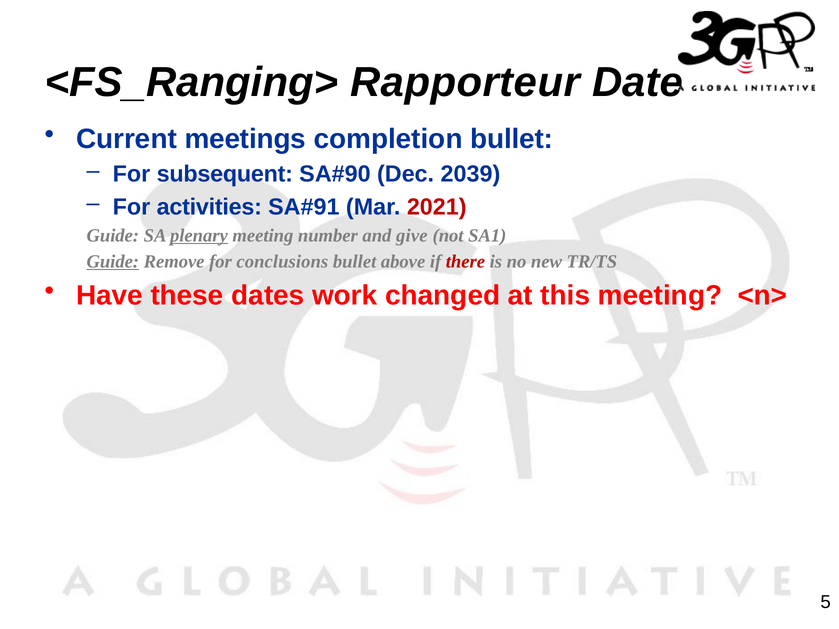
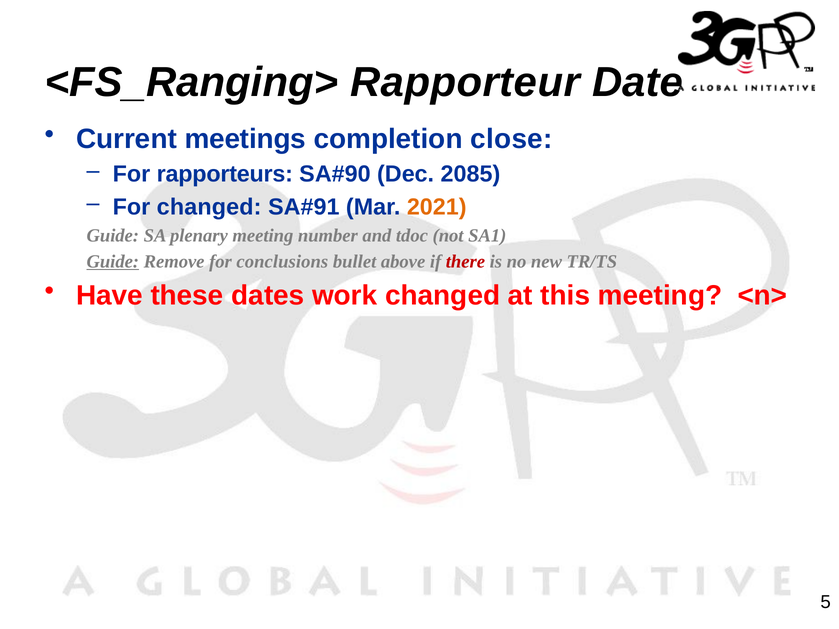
completion bullet: bullet -> close
subsequent: subsequent -> rapporteurs
2039: 2039 -> 2085
For activities: activities -> changed
2021 colour: red -> orange
plenary underline: present -> none
give: give -> tdoc
